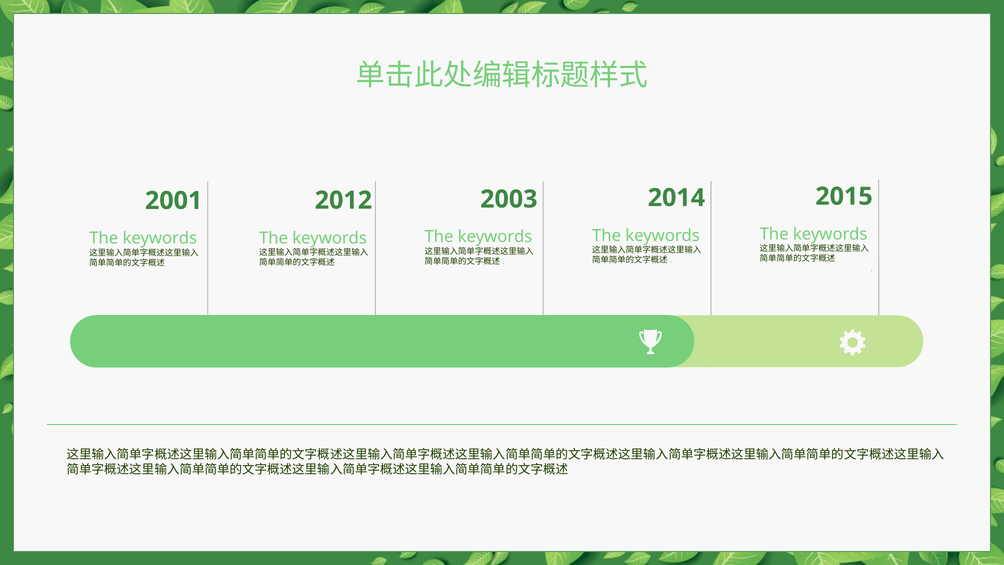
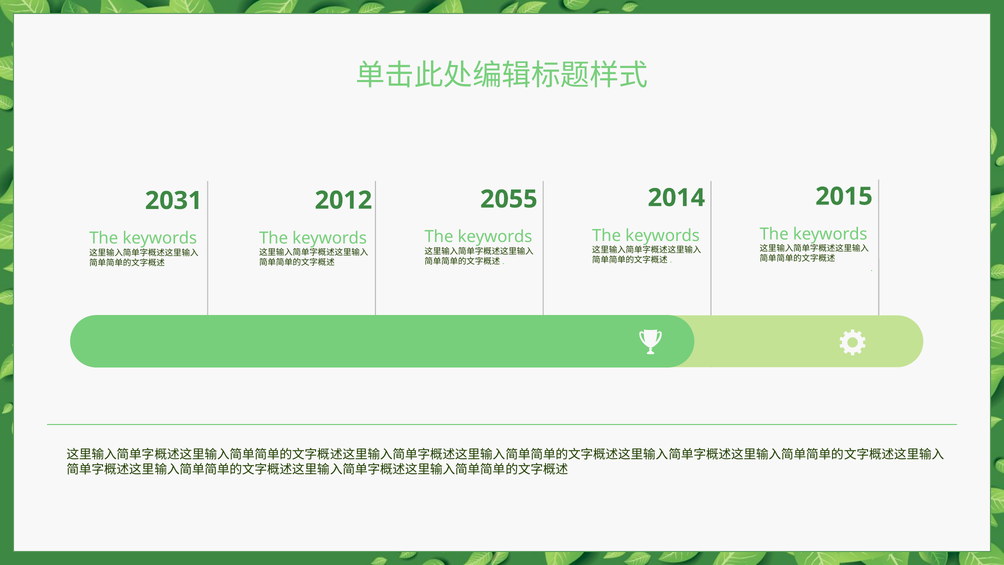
2003: 2003 -> 2055
2001: 2001 -> 2031
